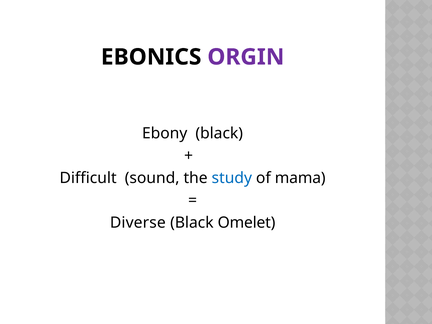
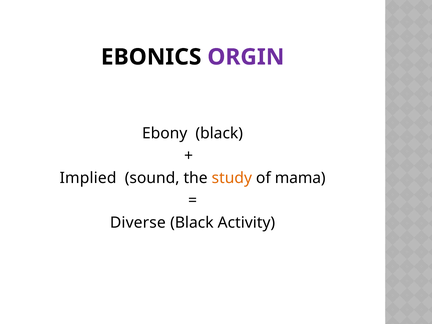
Difficult: Difficult -> Implied
study colour: blue -> orange
Omelet: Omelet -> Activity
